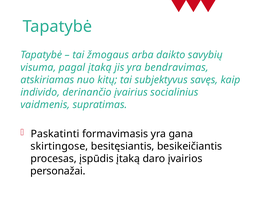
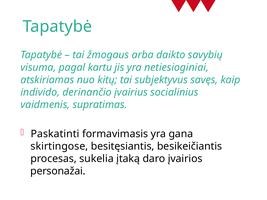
pagal įtaką: įtaką -> kartu
bendravimas: bendravimas -> netiesioginiai
įspūdis: įspūdis -> sukelia
